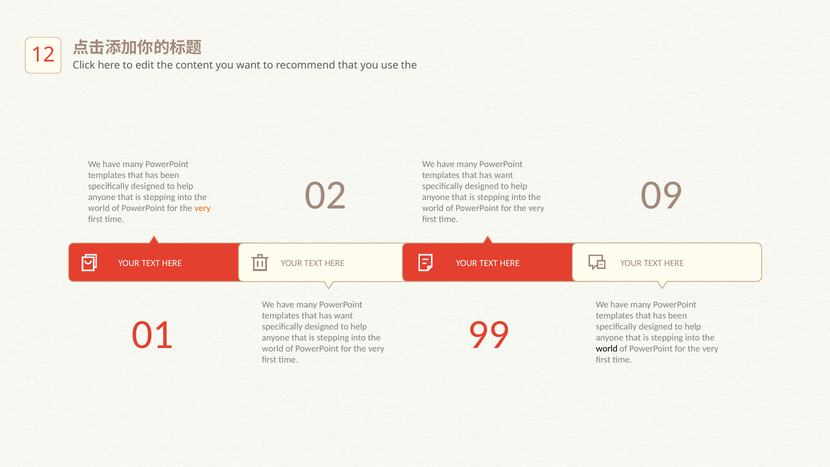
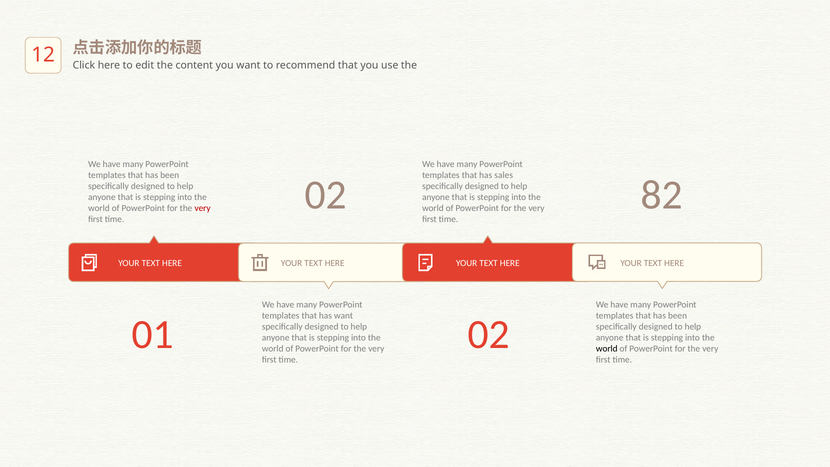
want at (504, 175): want -> sales
09: 09 -> 82
very at (203, 208) colour: orange -> red
01 99: 99 -> 02
